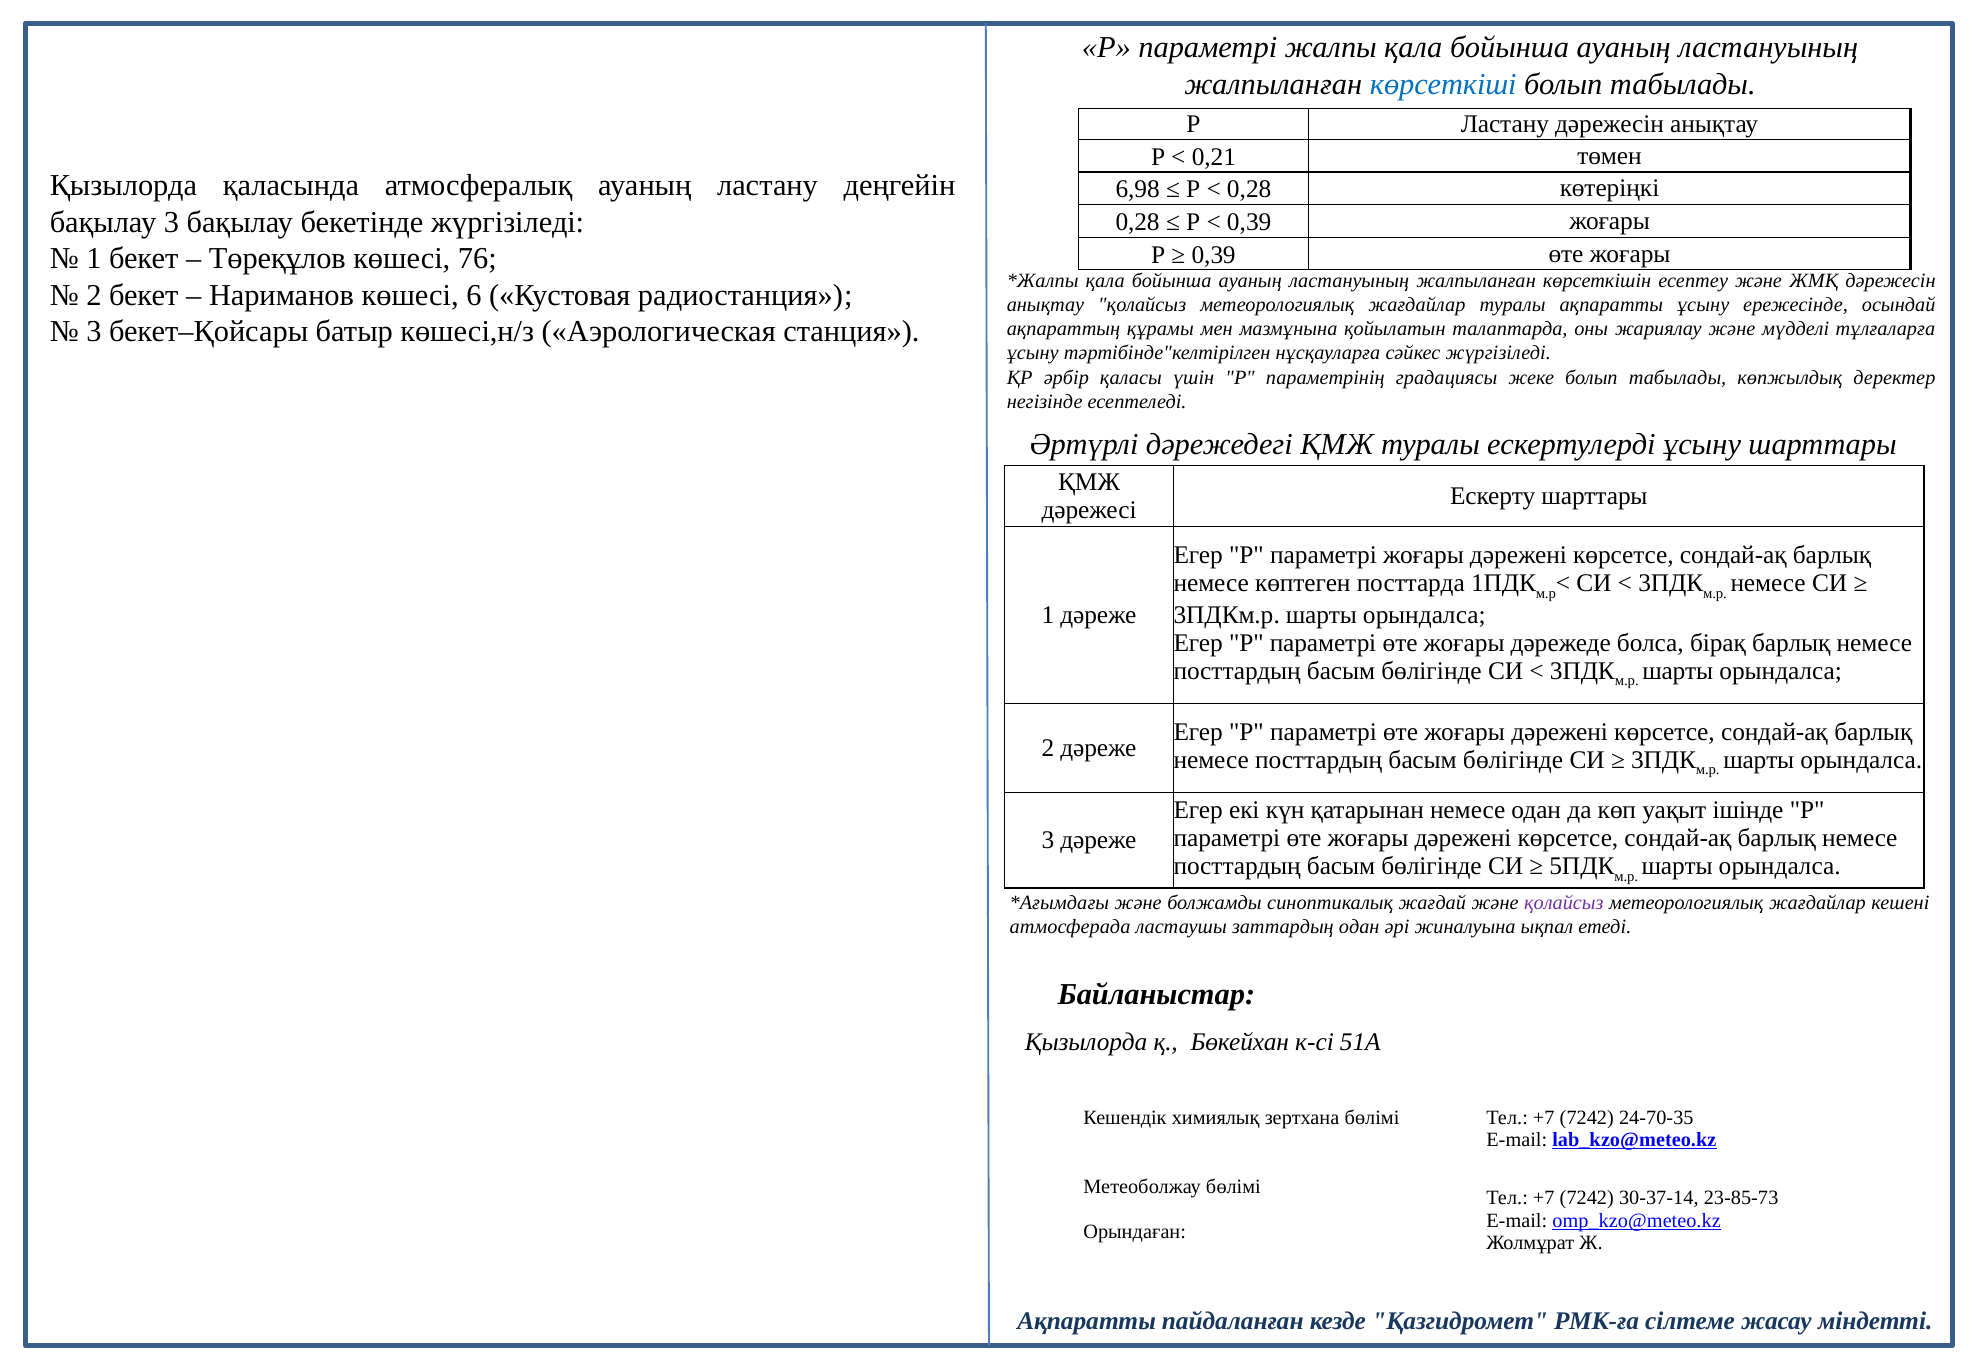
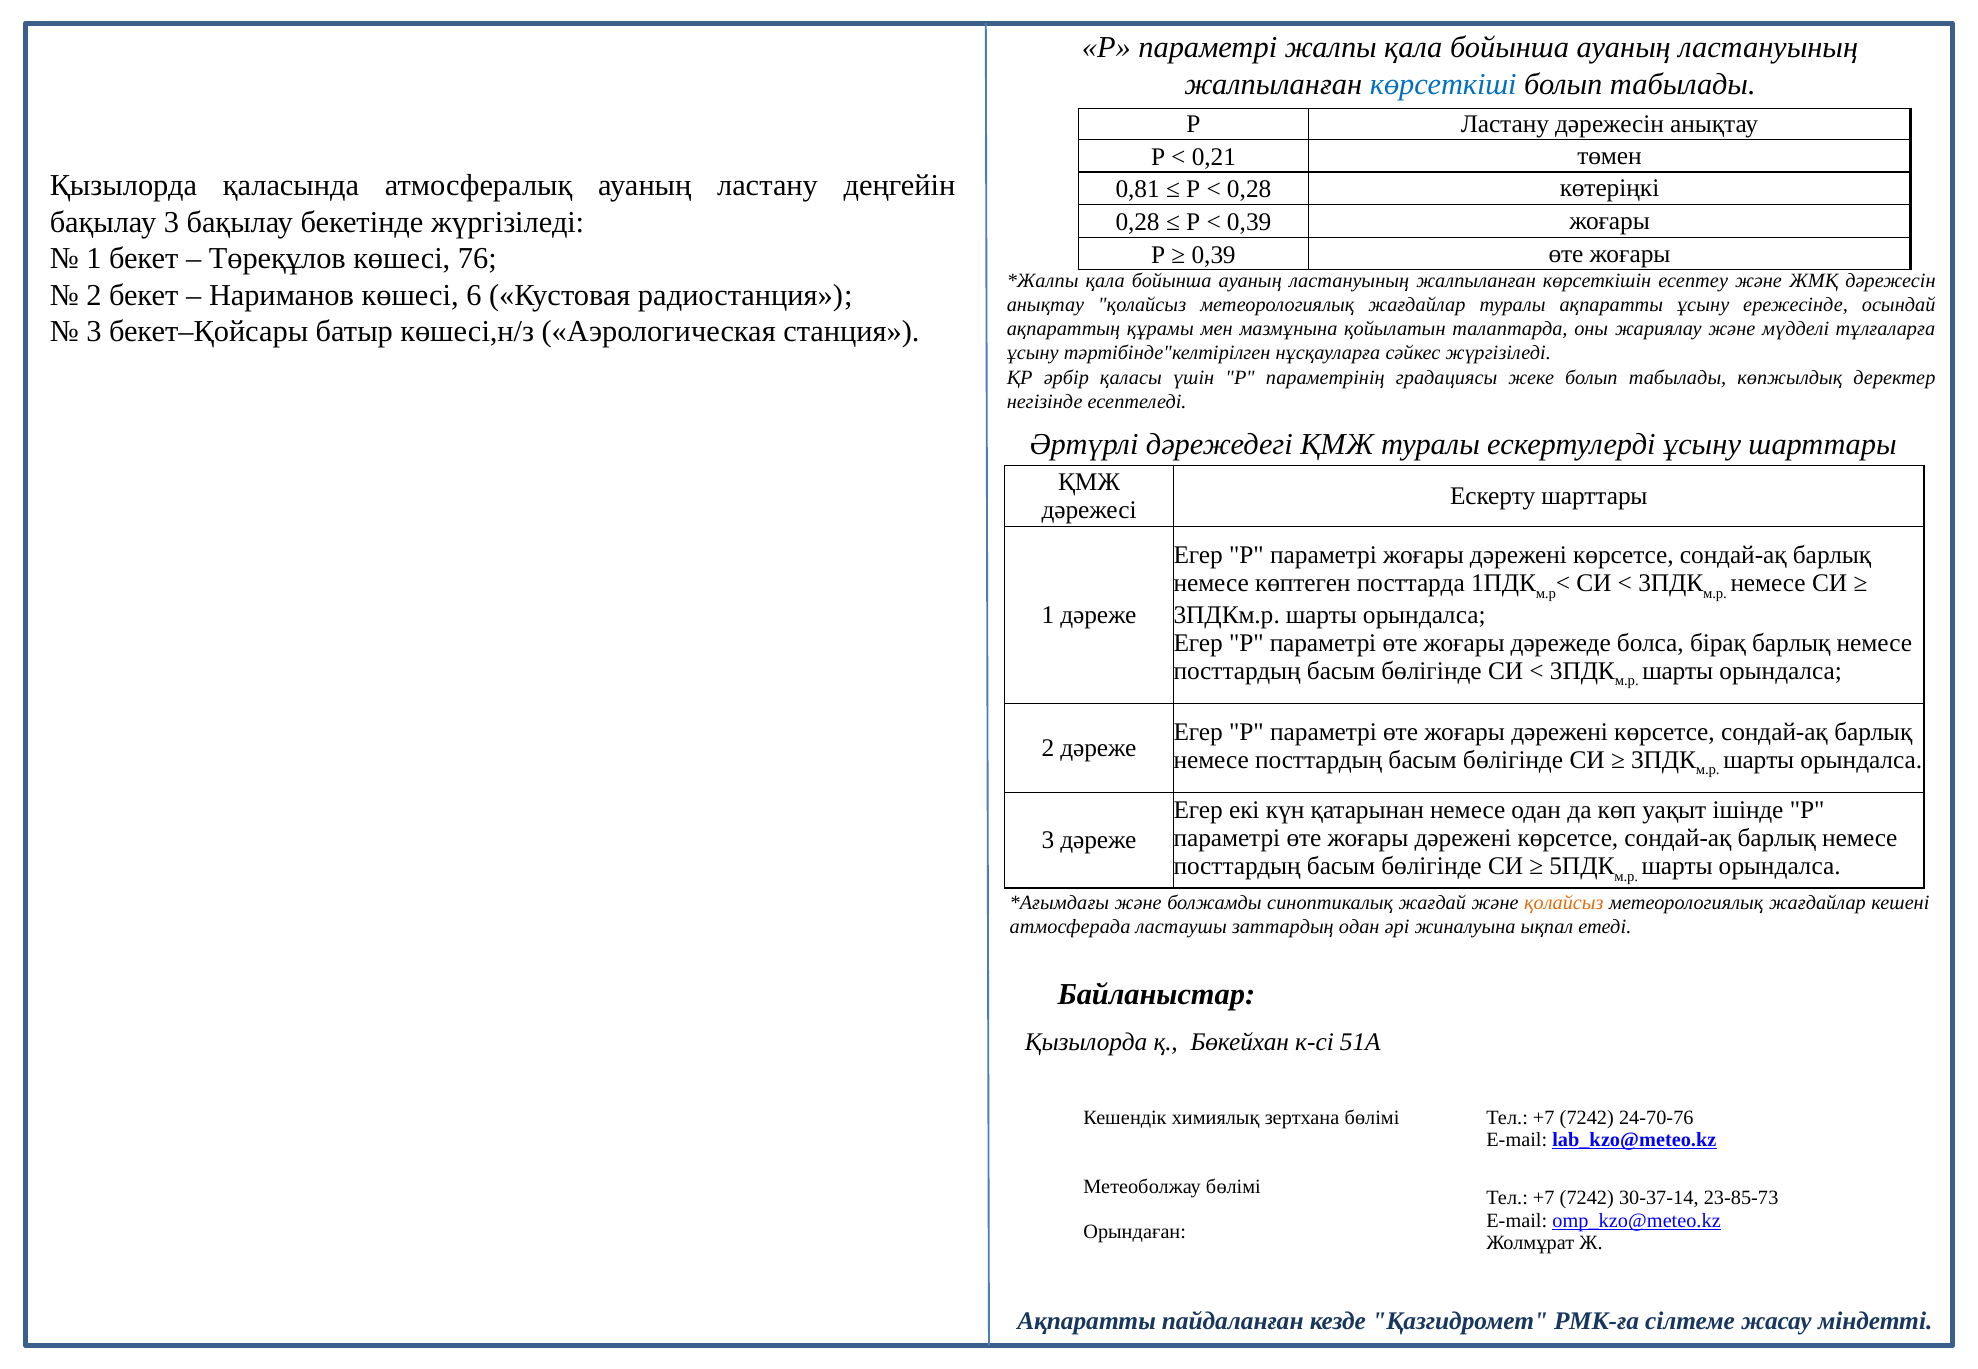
6,98: 6,98 -> 0,81
қолайсыз at (1564, 903) colour: purple -> orange
24-70-35: 24-70-35 -> 24-70-76
